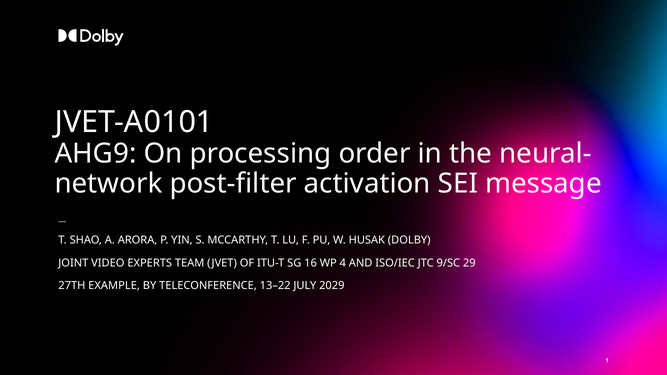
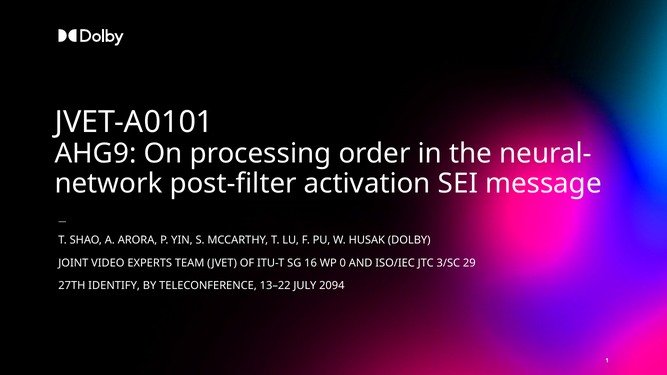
4: 4 -> 0
9/SC: 9/SC -> 3/SC
EXAMPLE: EXAMPLE -> IDENTIFY
2029: 2029 -> 2094
